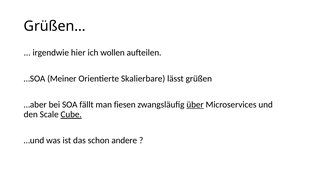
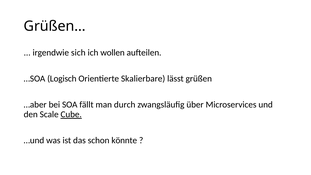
hier: hier -> sich
Meiner: Meiner -> Logisch
fiesen: fiesen -> durch
über underline: present -> none
andere: andere -> könnte
